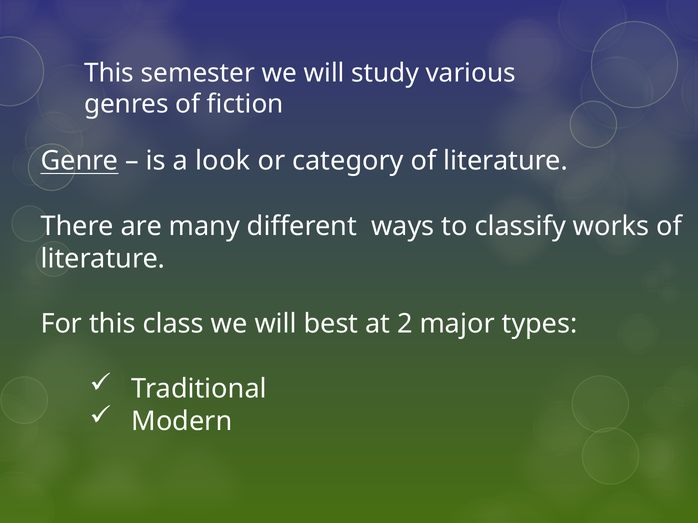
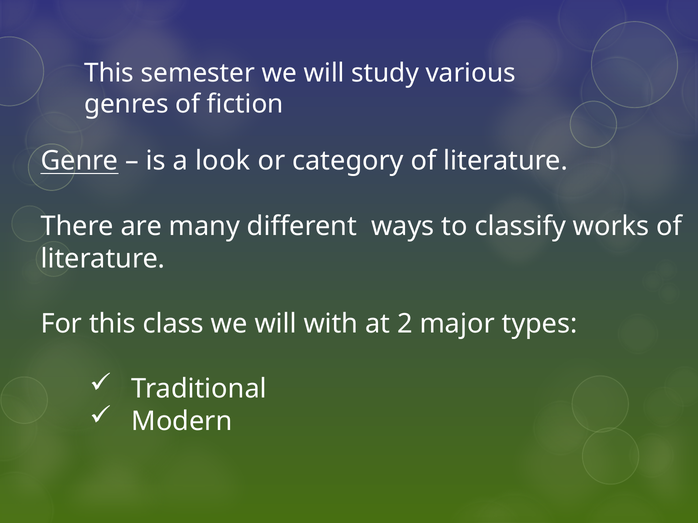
best: best -> with
